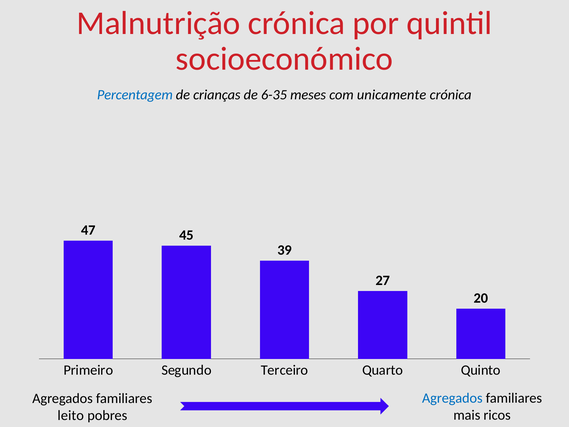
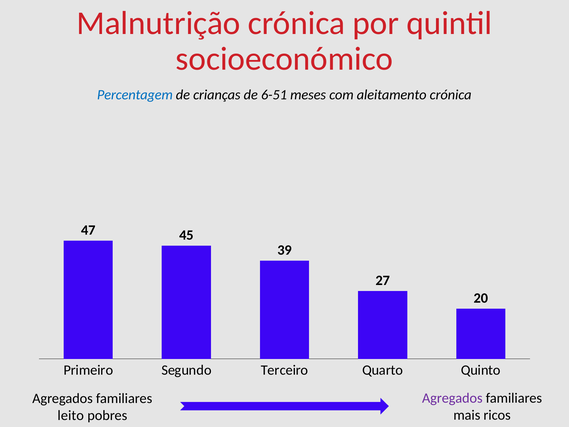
6-35: 6-35 -> 6-51
unicamente: unicamente -> aleitamento
Agregados at (452, 398) colour: blue -> purple
